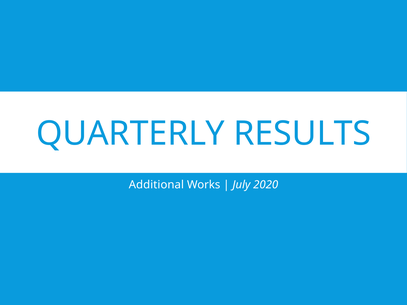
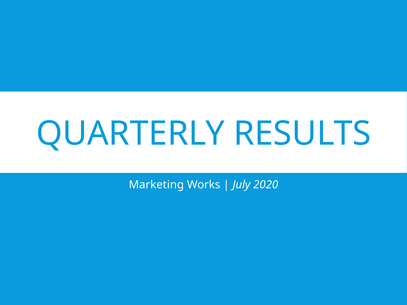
Additional: Additional -> Marketing
